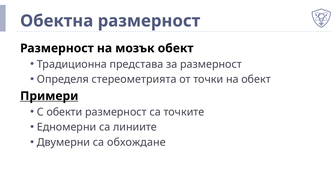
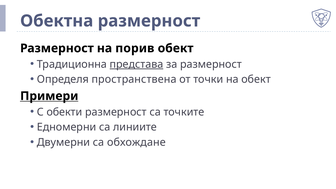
мозък: мозък -> порив
представа underline: none -> present
стереометрията: стереометрията -> пространствена
